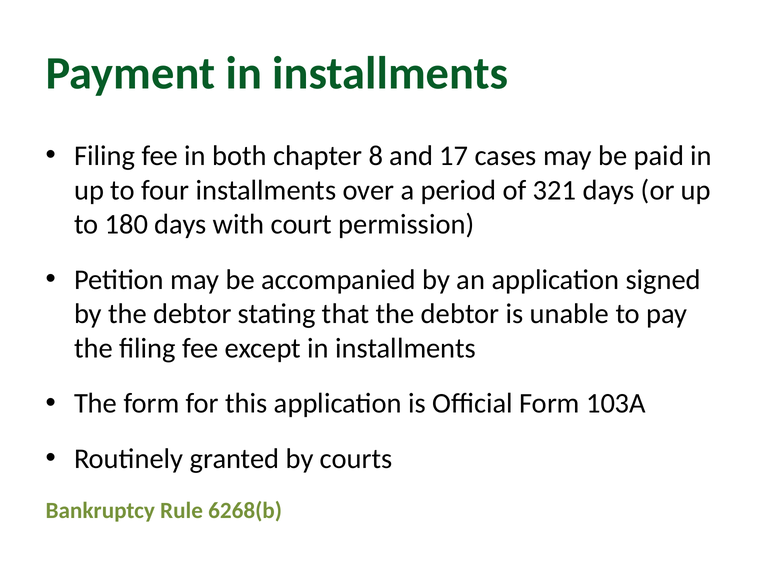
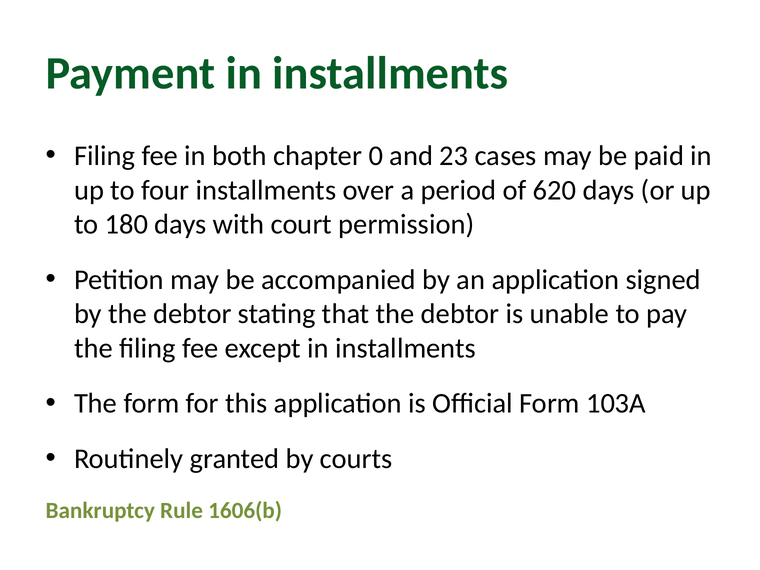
8: 8 -> 0
17: 17 -> 23
321: 321 -> 620
6268(b: 6268(b -> 1606(b
